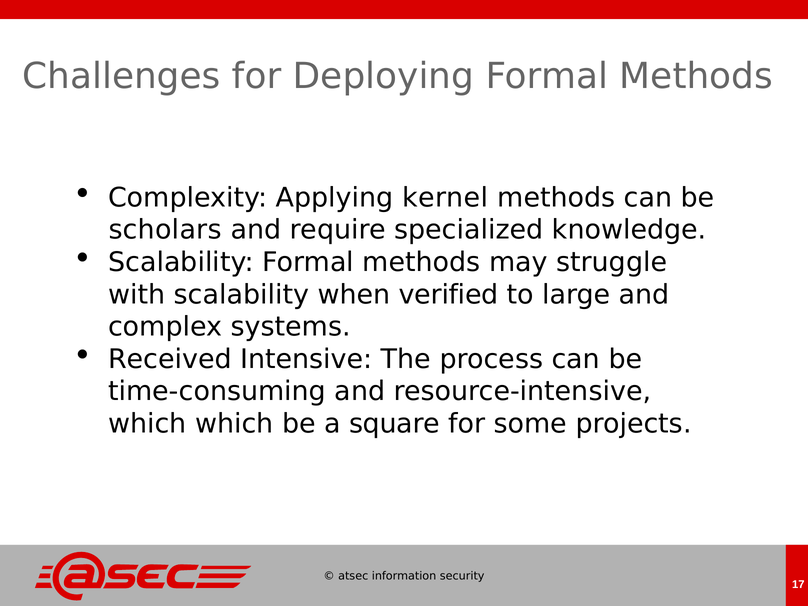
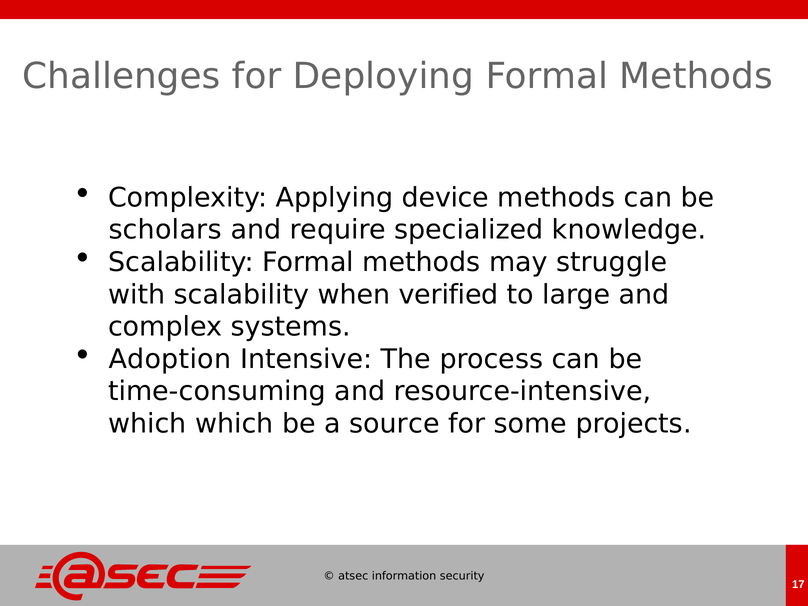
kernel: kernel -> device
Received: Received -> Adoption
square: square -> source
